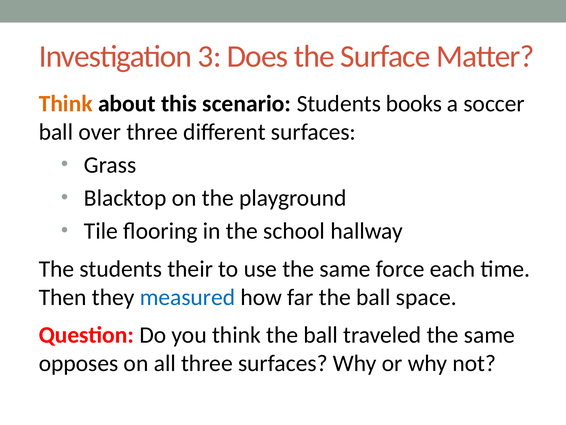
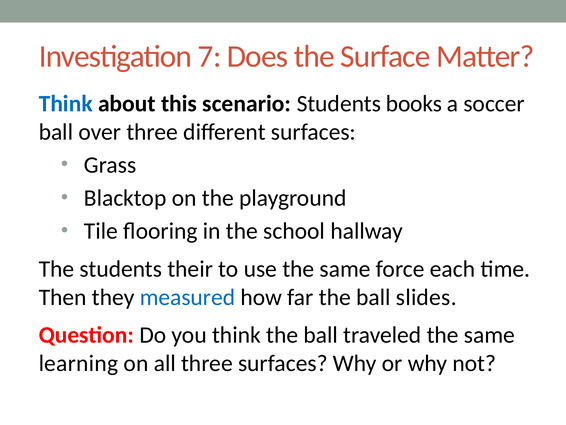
3: 3 -> 7
Think at (66, 104) colour: orange -> blue
space: space -> slides
opposes: opposes -> learning
